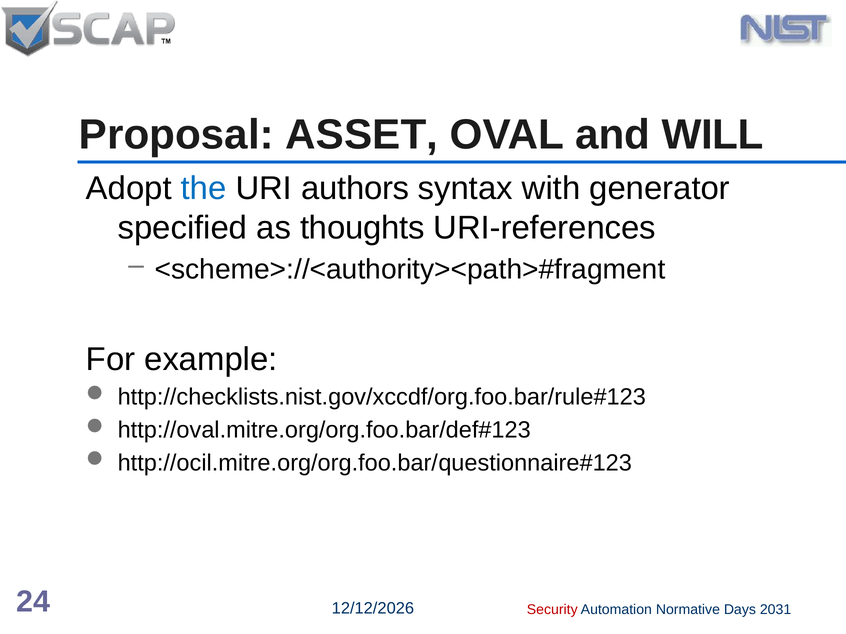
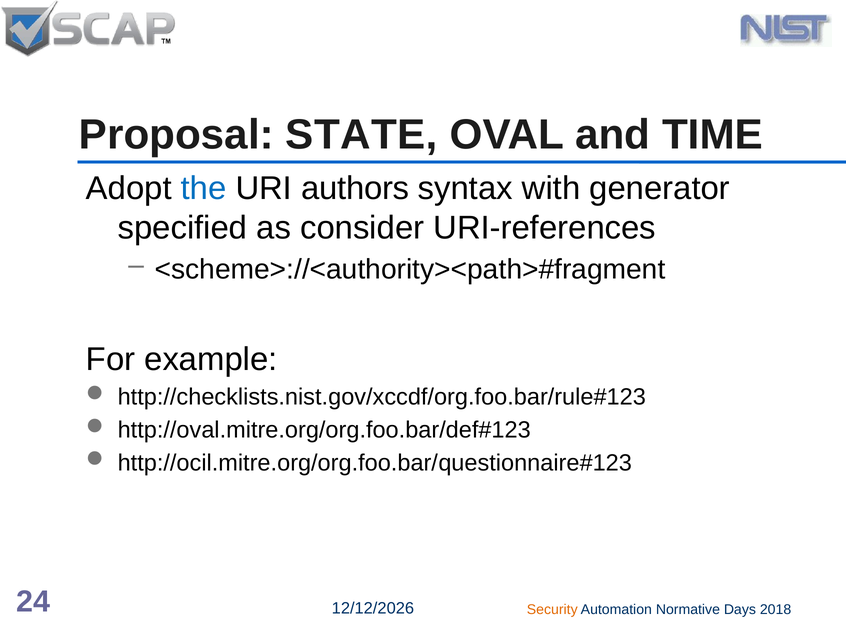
ASSET: ASSET -> STATE
WILL: WILL -> TIME
thoughts: thoughts -> consider
Security colour: red -> orange
2031: 2031 -> 2018
